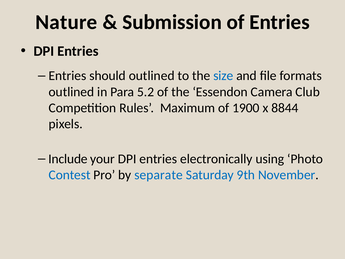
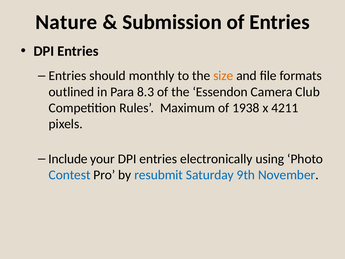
should outlined: outlined -> monthly
size colour: blue -> orange
5.2: 5.2 -> 8.3
1900: 1900 -> 1938
8844: 8844 -> 4211
separate: separate -> resubmit
